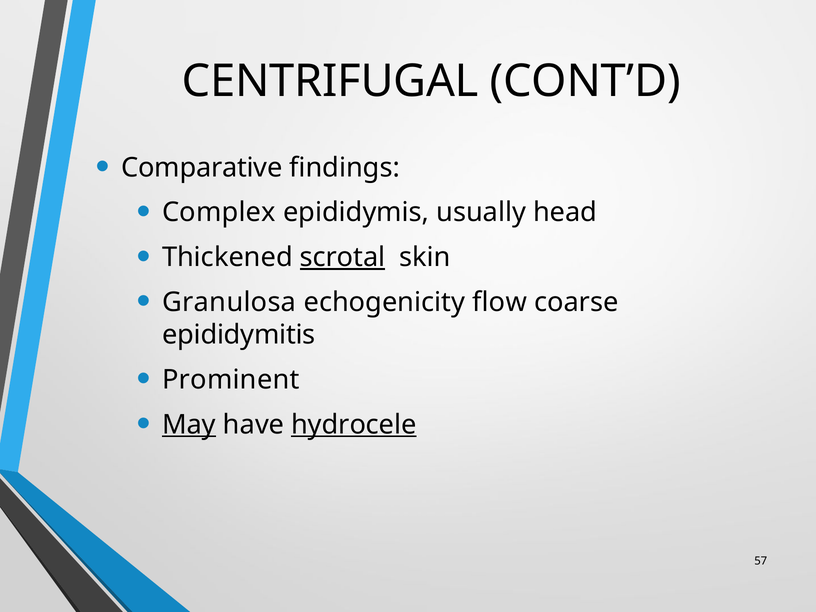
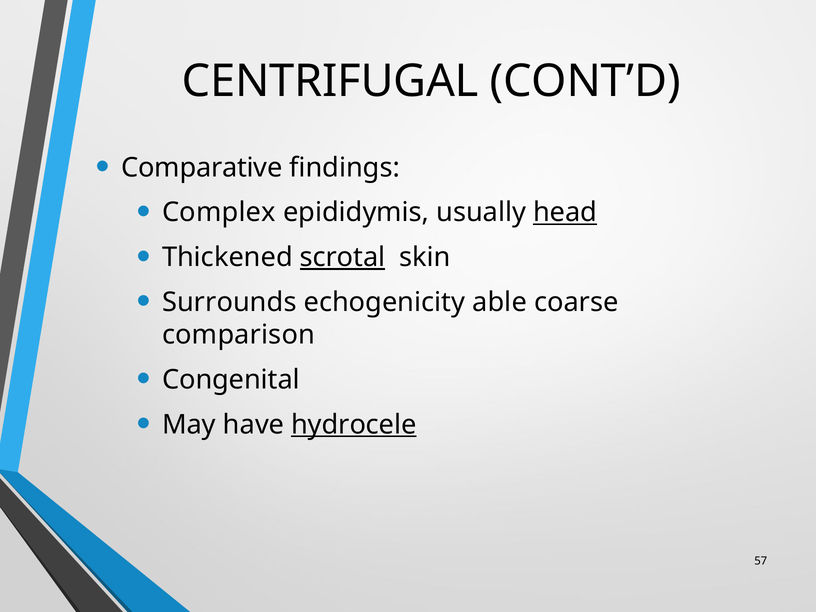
head underline: none -> present
Granulosa: Granulosa -> Surrounds
flow: flow -> able
epididymitis: epididymitis -> comparison
Prominent: Prominent -> Congenital
May underline: present -> none
